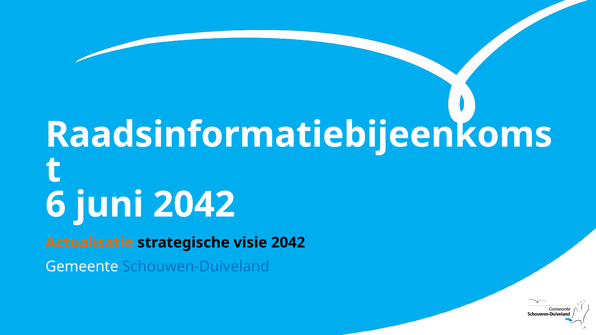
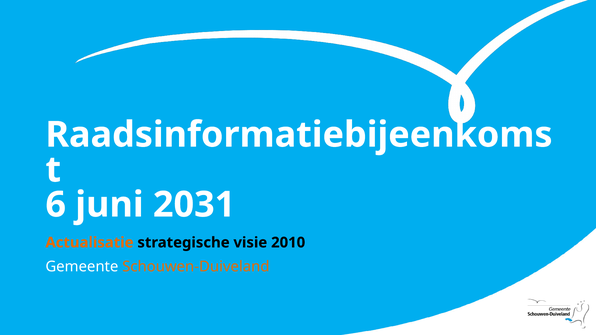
juni 2042: 2042 -> 2031
visie 2042: 2042 -> 2010
Schouwen-Duiveland colour: blue -> orange
